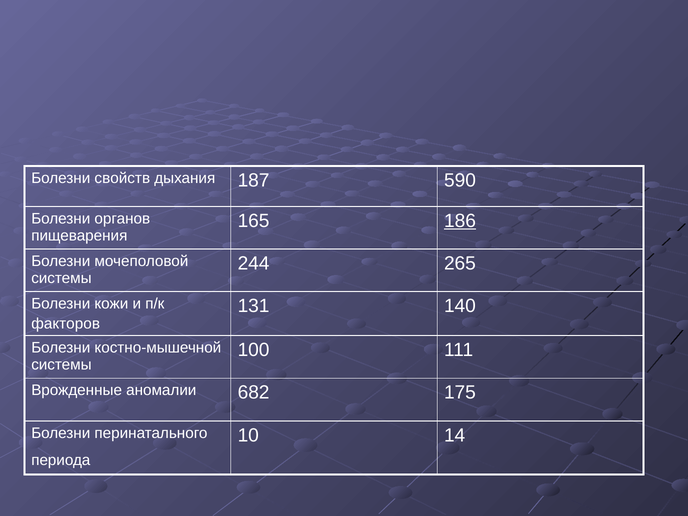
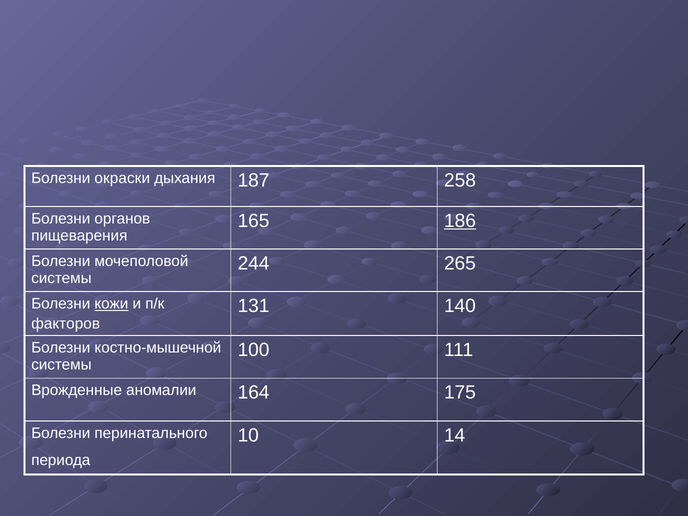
свойств: свойств -> окраски
590: 590 -> 258
кожи underline: none -> present
682: 682 -> 164
